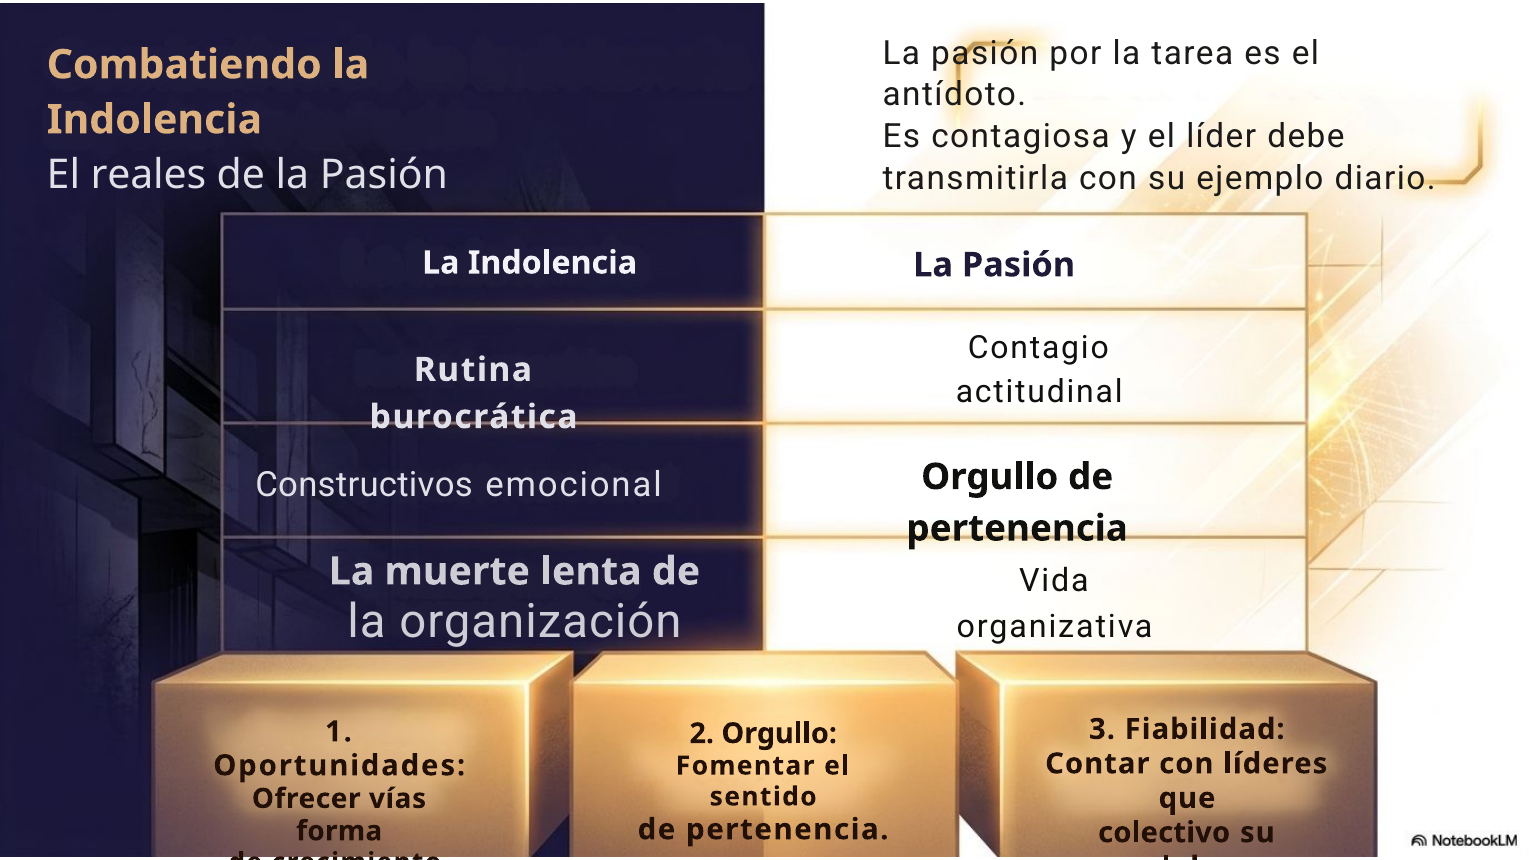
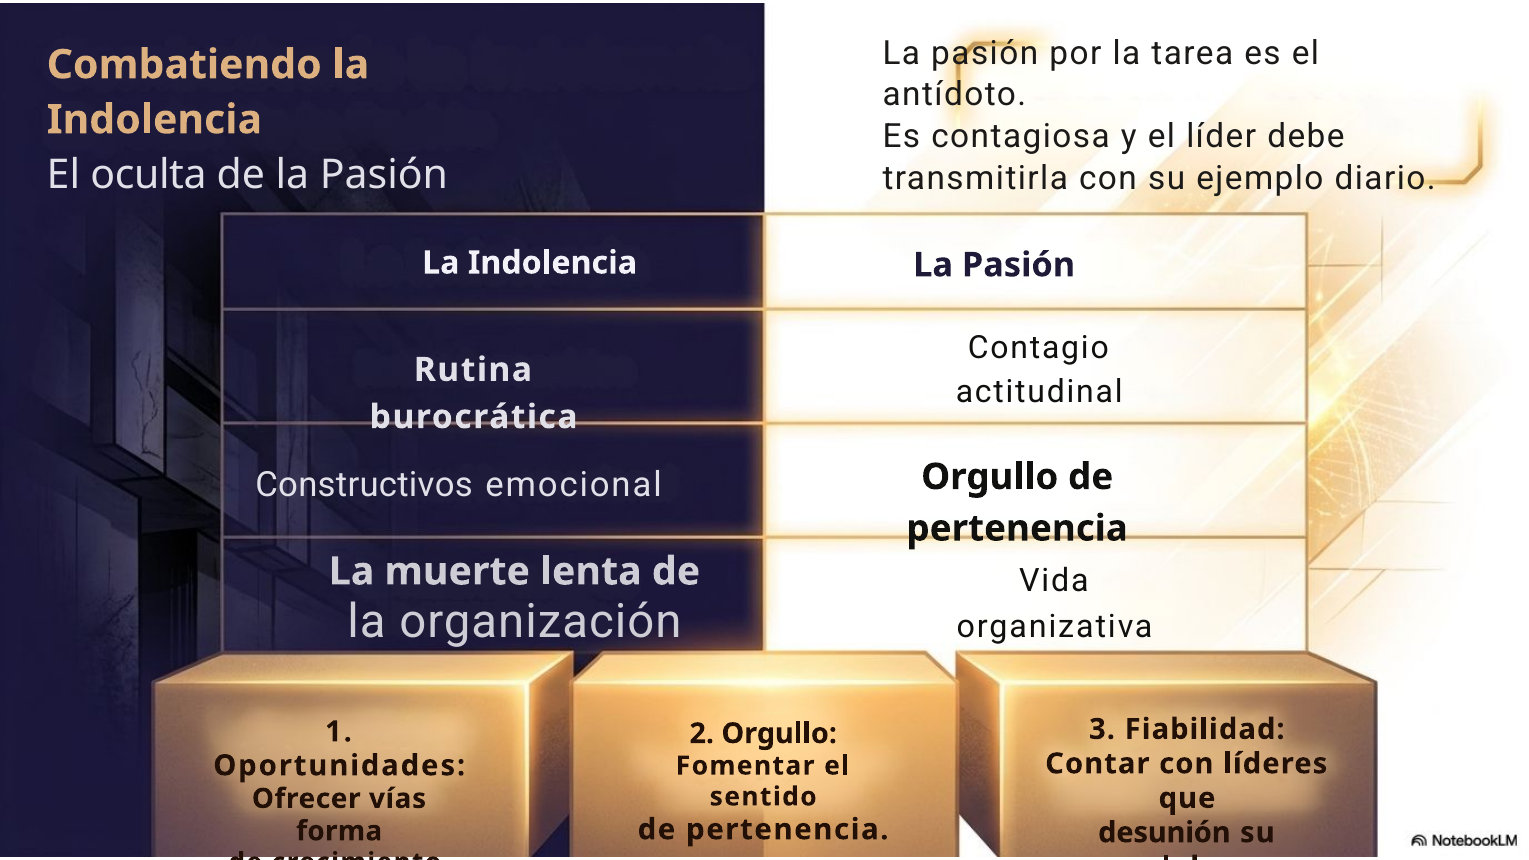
reales: reales -> oculta
colectivo: colectivo -> desunión
